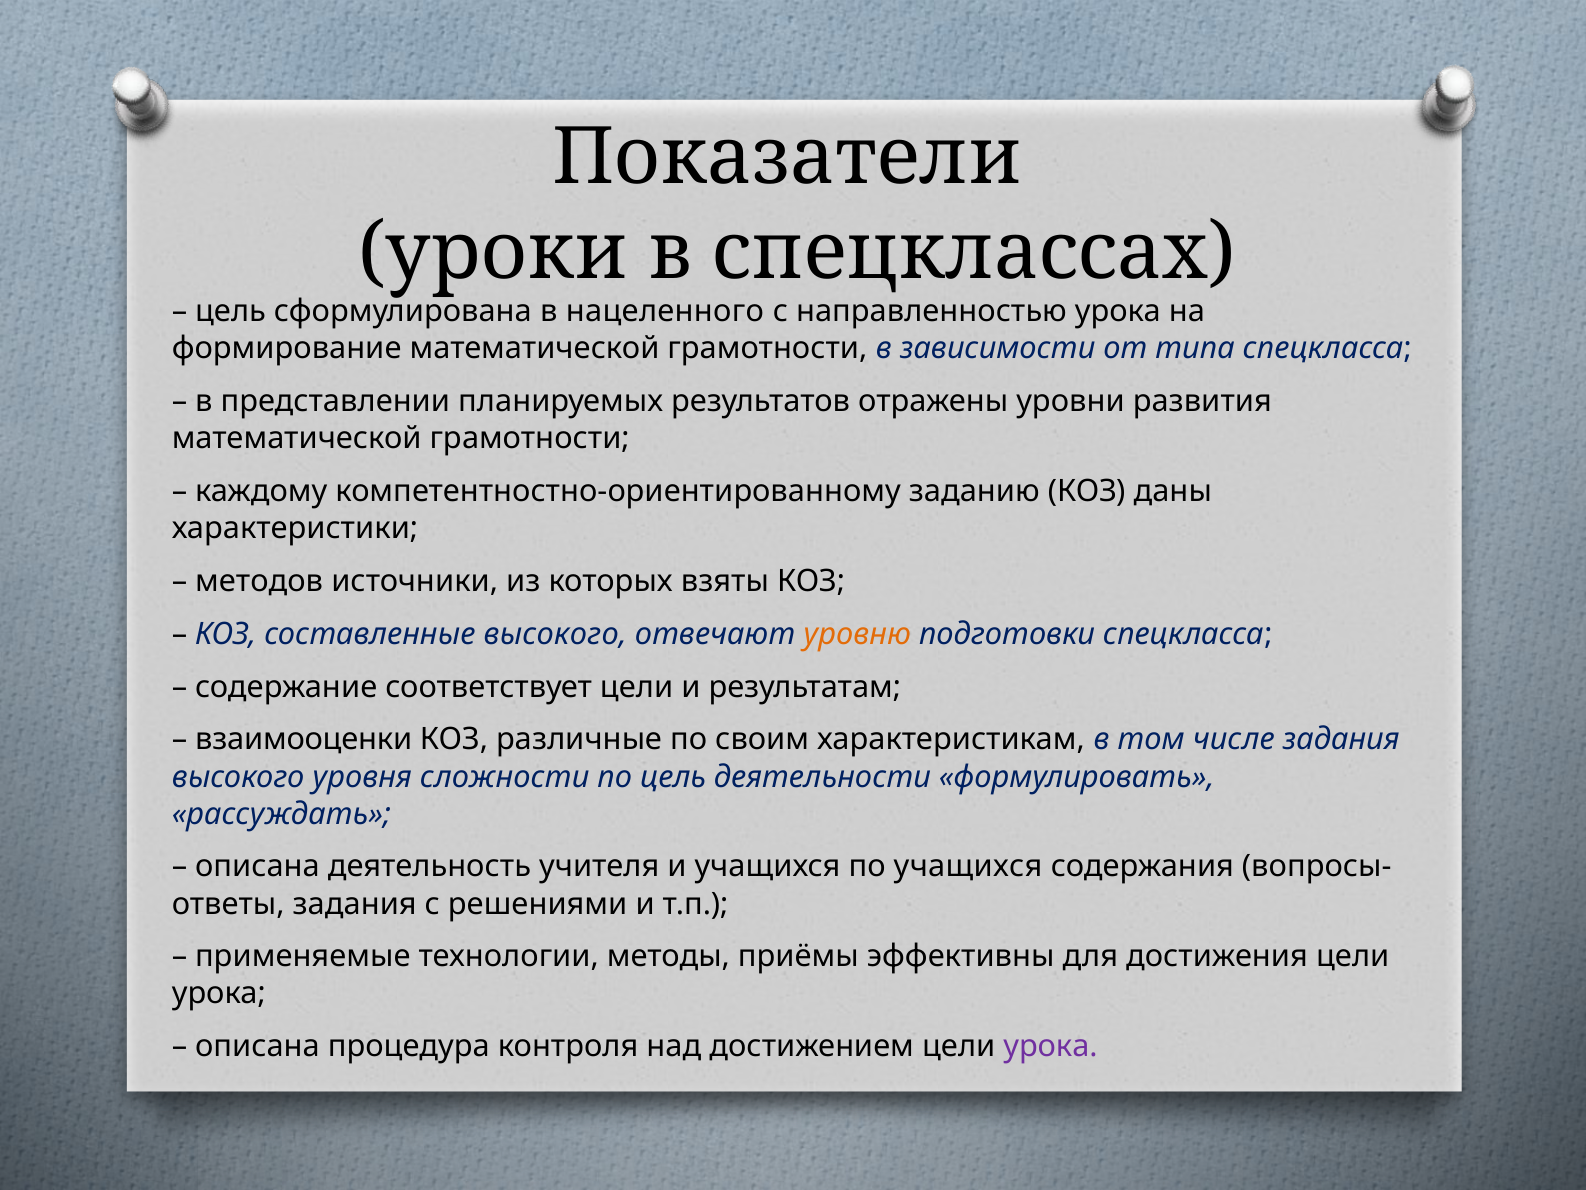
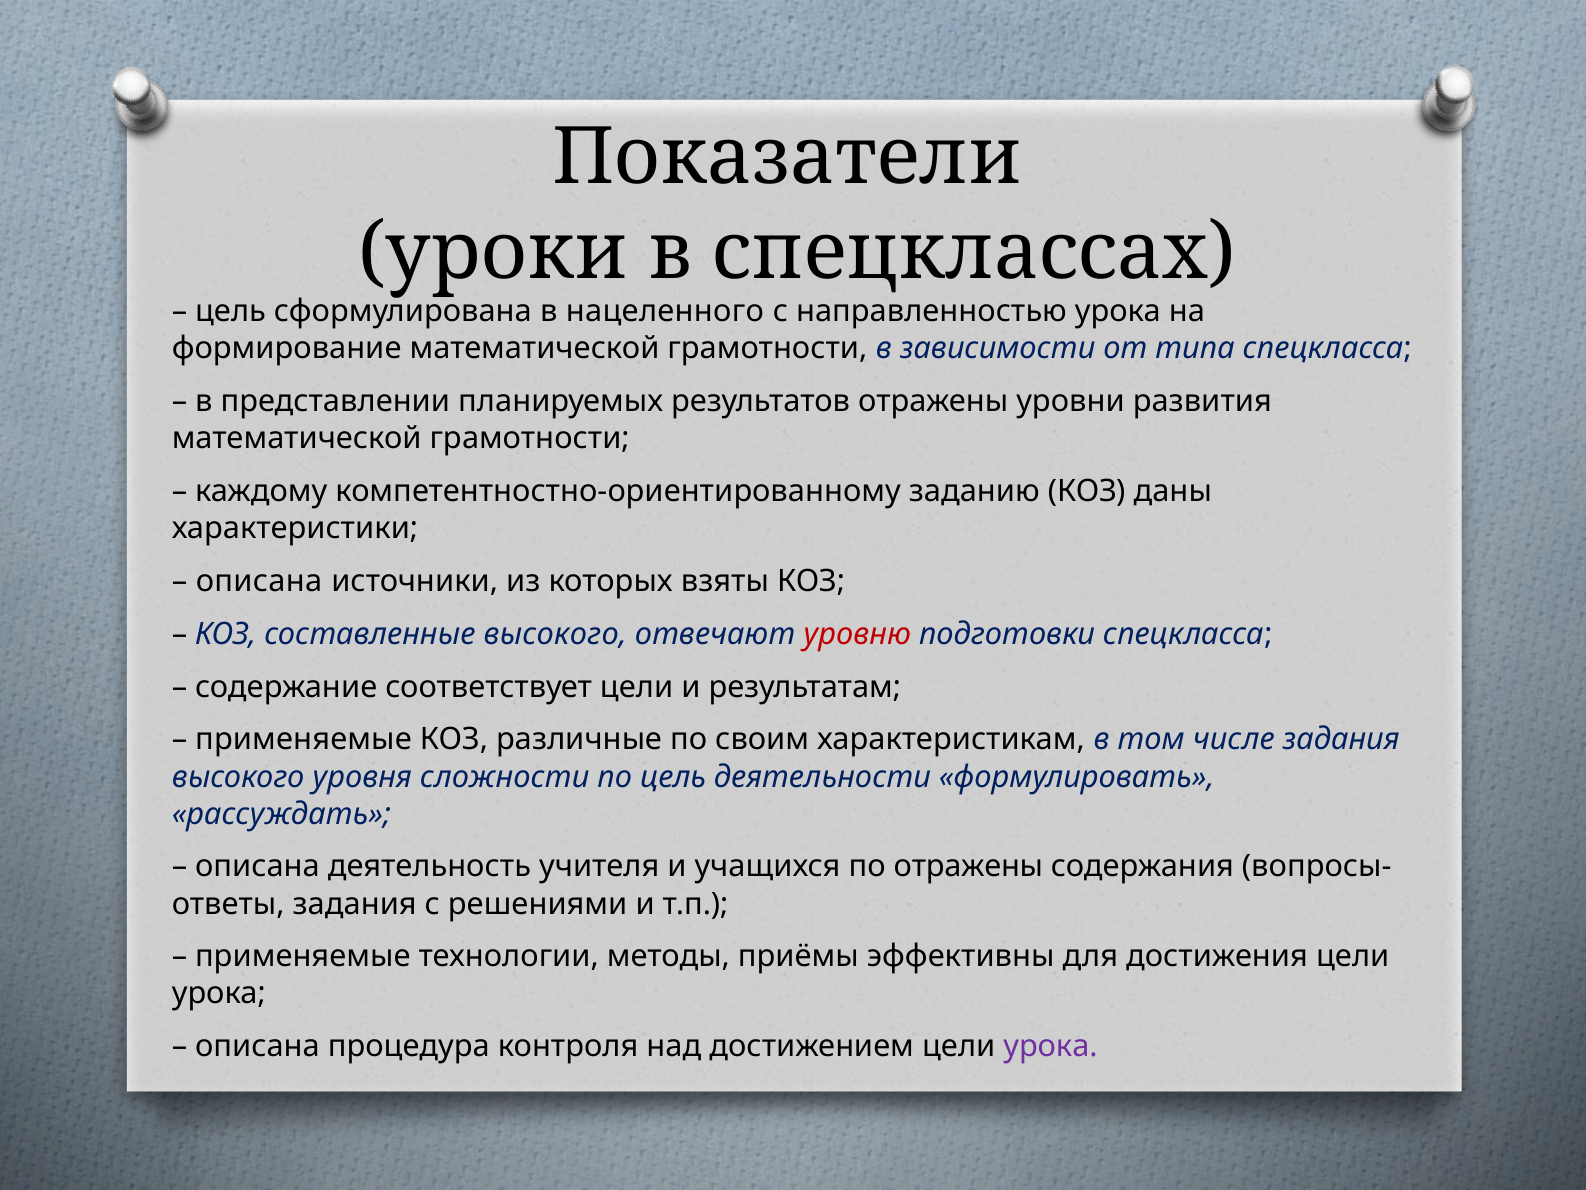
методов at (259, 581): методов -> описана
уровню colour: orange -> red
взаимооценки at (304, 739): взаимооценки -> применяемые
по учащихся: учащихся -> отражены
